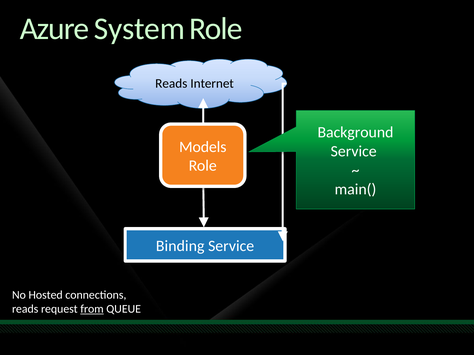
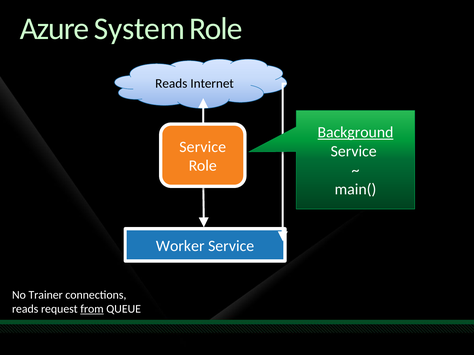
Background underline: none -> present
Models at (203, 147): Models -> Service
Binding: Binding -> Worker
Hosted: Hosted -> Trainer
